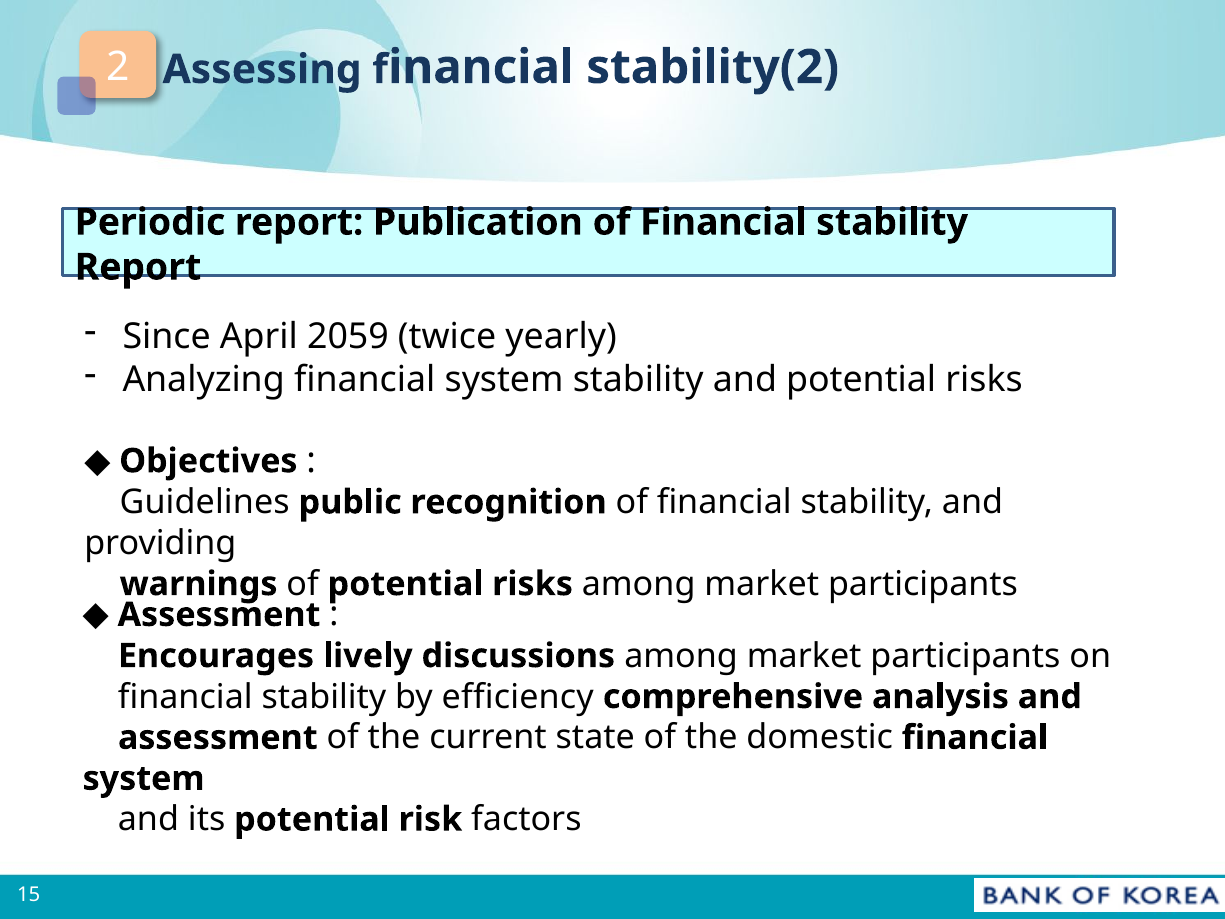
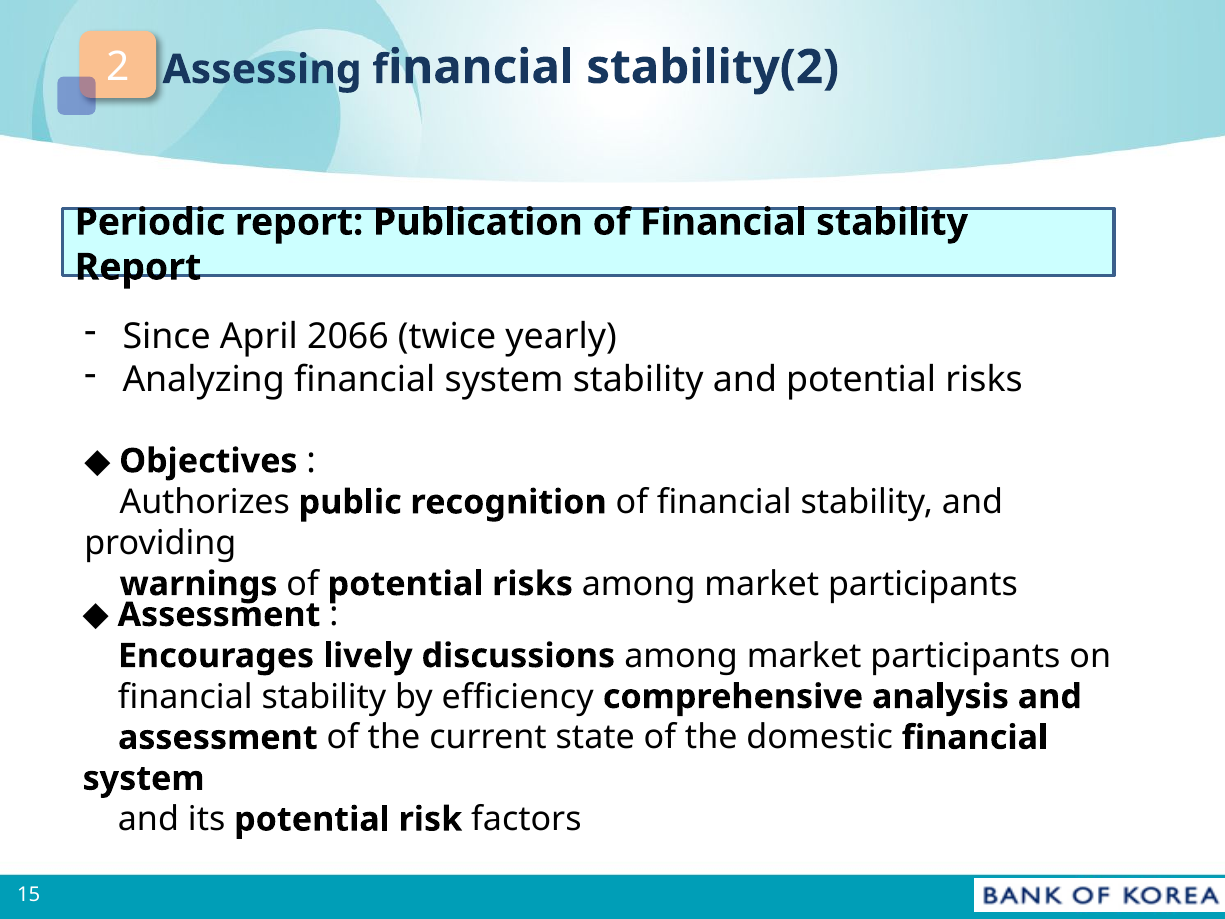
2059: 2059 -> 2066
Guidelines: Guidelines -> Authorizes
